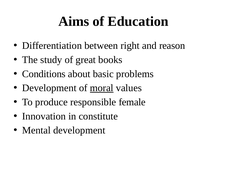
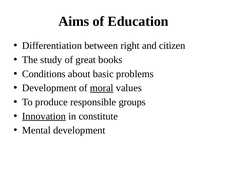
reason: reason -> citizen
female: female -> groups
Innovation underline: none -> present
